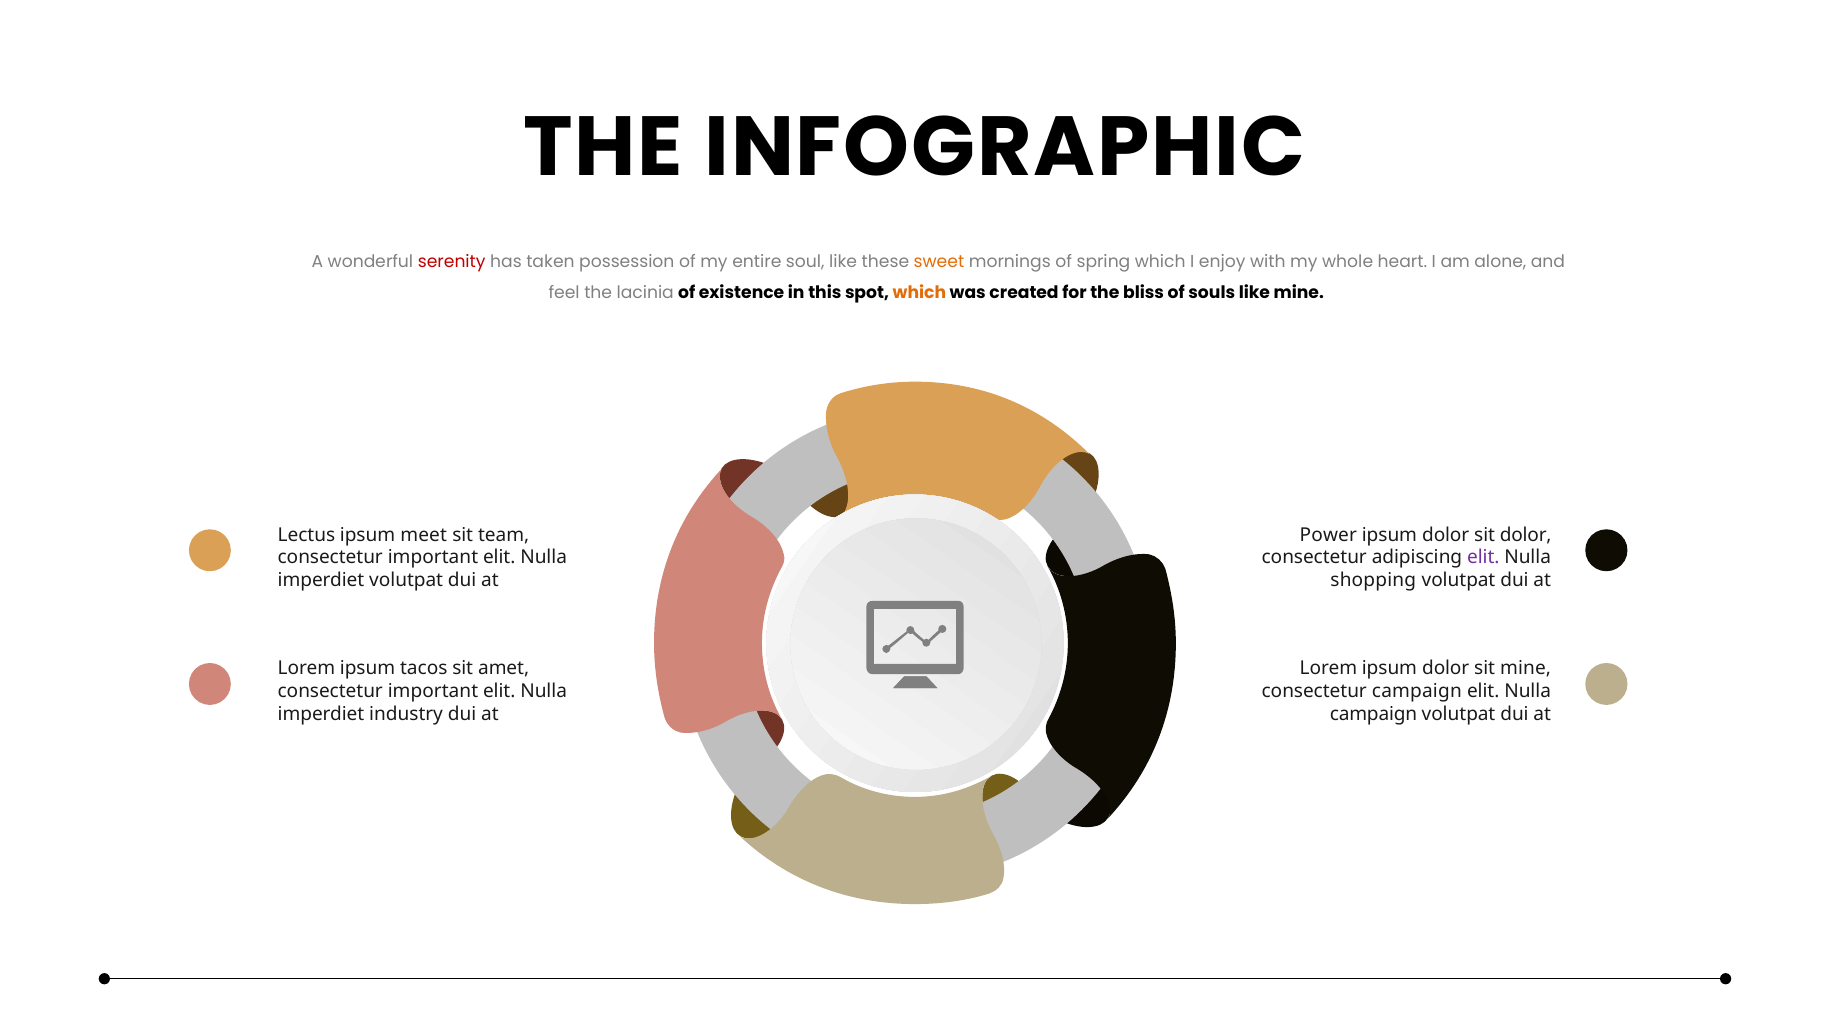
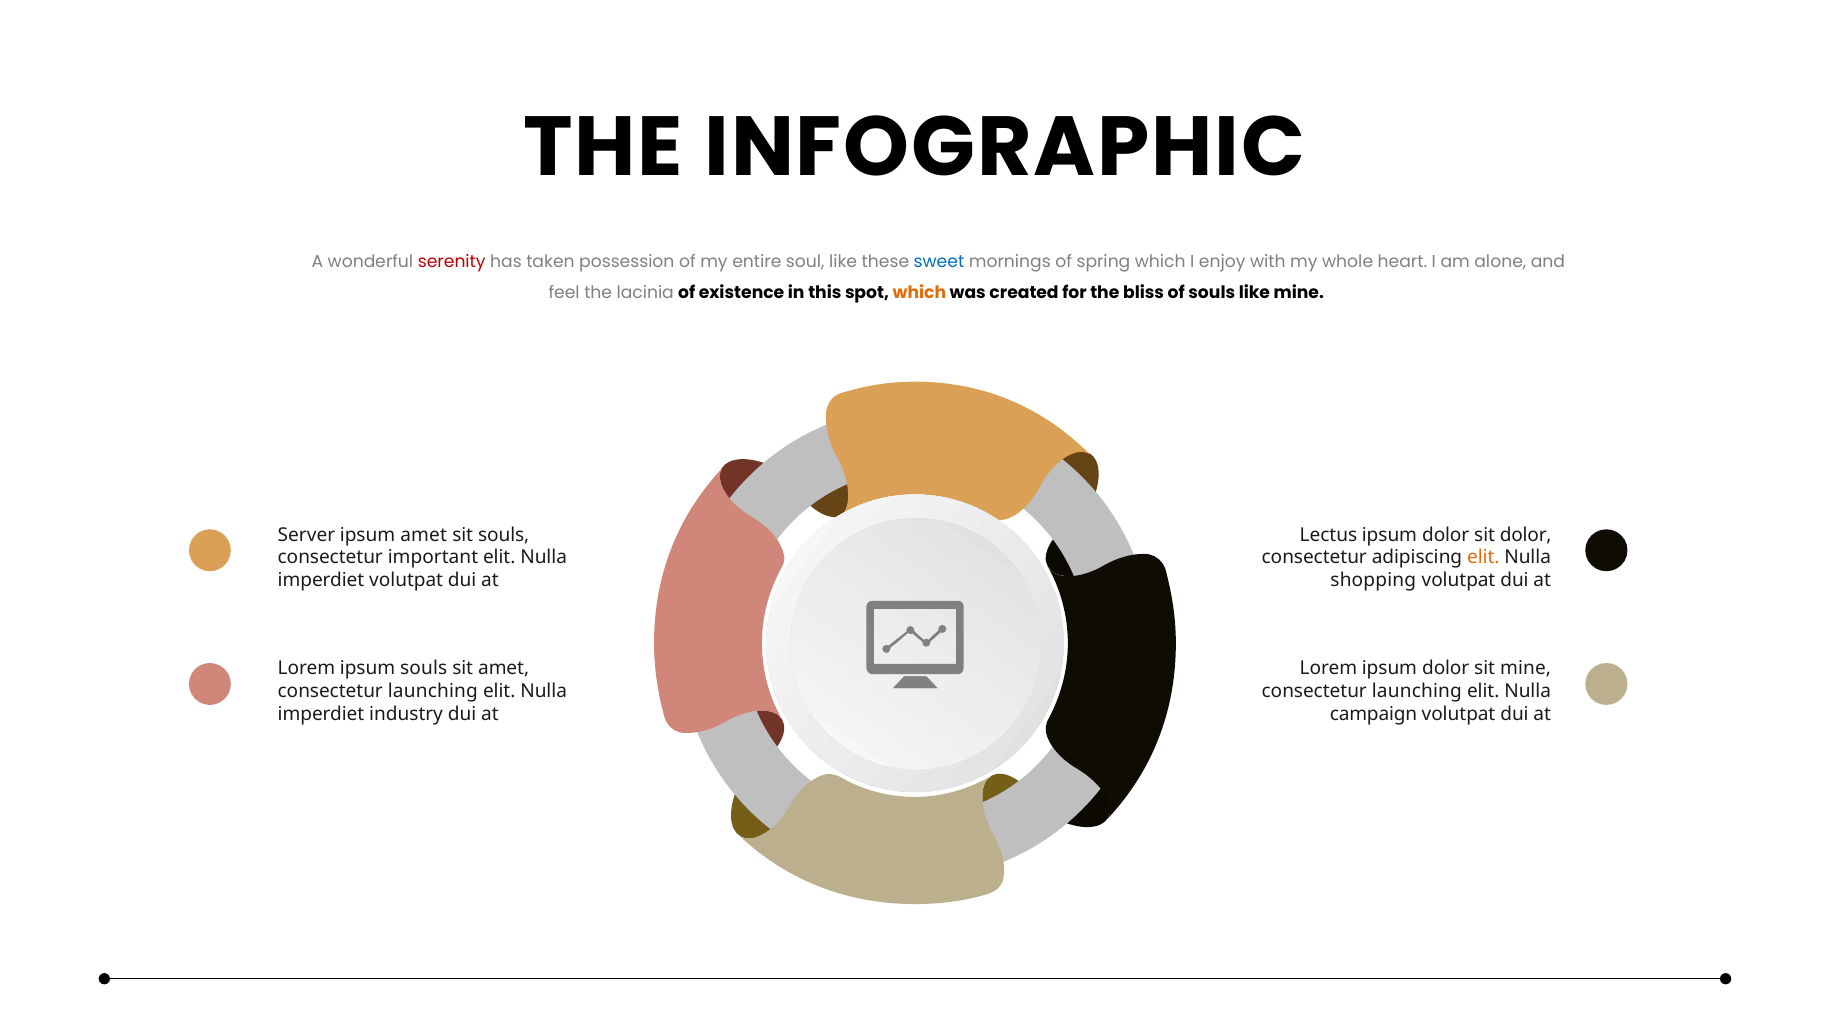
sweet colour: orange -> blue
Lectus: Lectus -> Server
ipsum meet: meet -> amet
sit team: team -> souls
Power: Power -> Lectus
elit at (1483, 557) colour: purple -> orange
ipsum tacos: tacos -> souls
important at (433, 691): important -> launching
campaign at (1417, 691): campaign -> launching
